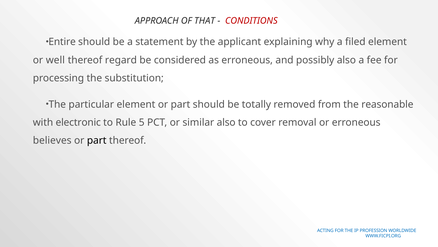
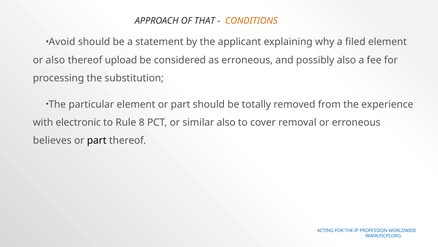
CONDITIONS colour: red -> orange
Entire: Entire -> Avoid
or well: well -> also
regard: regard -> upload
reasonable: reasonable -> experience
5: 5 -> 8
